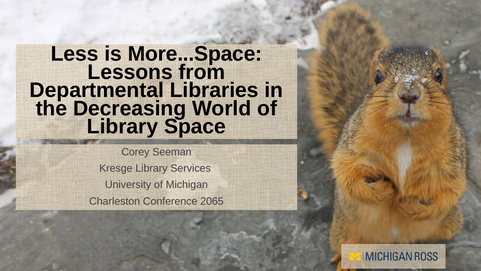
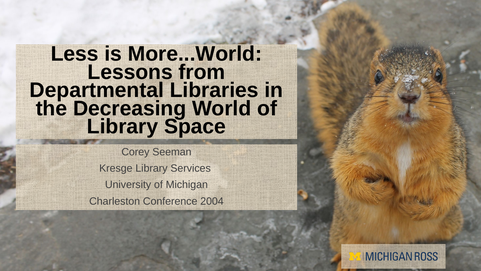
More...Space: More...Space -> More...World
2065: 2065 -> 2004
